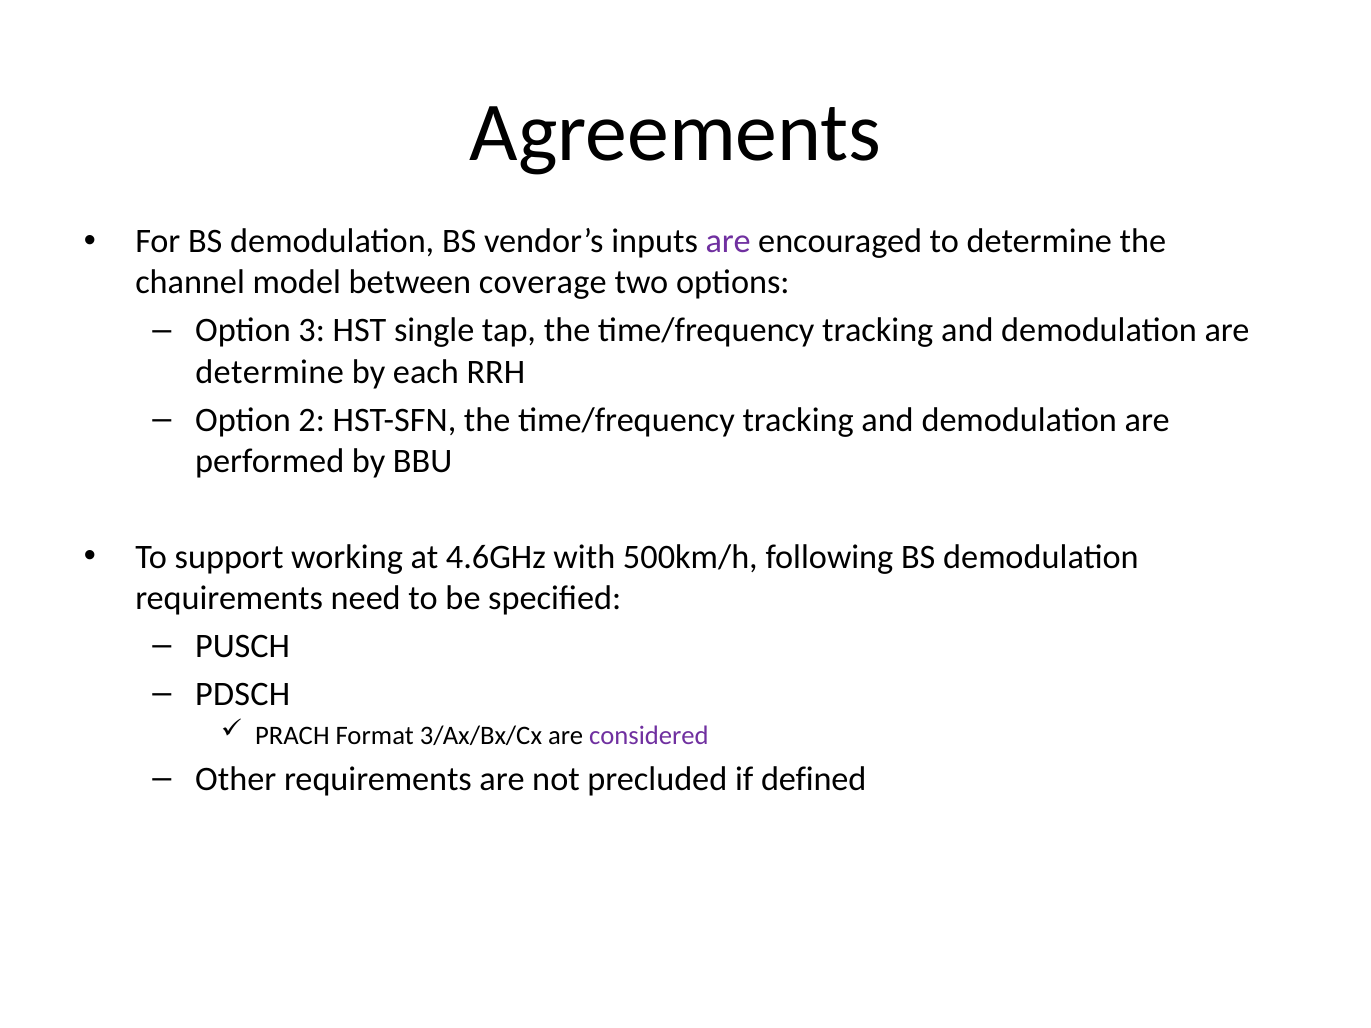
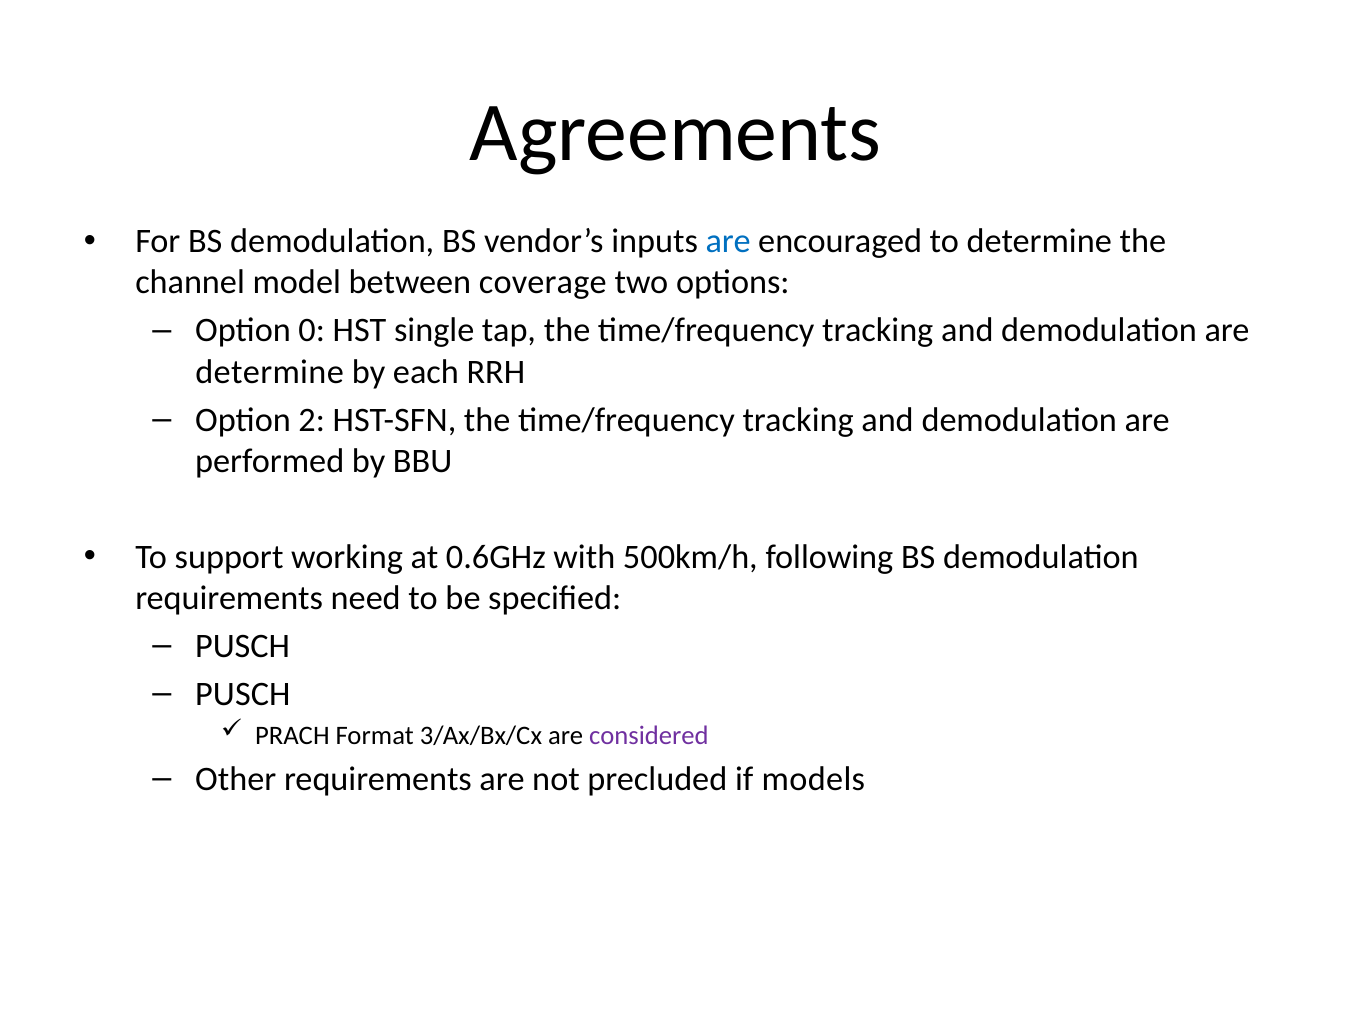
are at (728, 242) colour: purple -> blue
3: 3 -> 0
4.6GHz: 4.6GHz -> 0.6GHz
PDSCH at (243, 694): PDSCH -> PUSCH
defined: defined -> models
